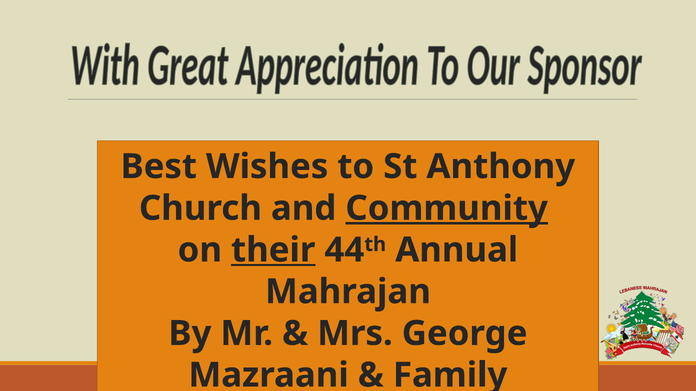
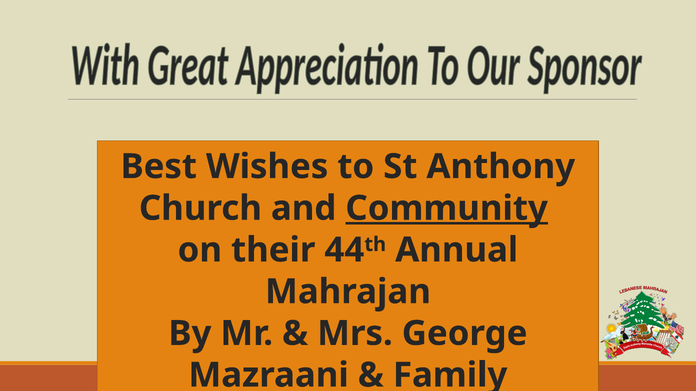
their underline: present -> none
